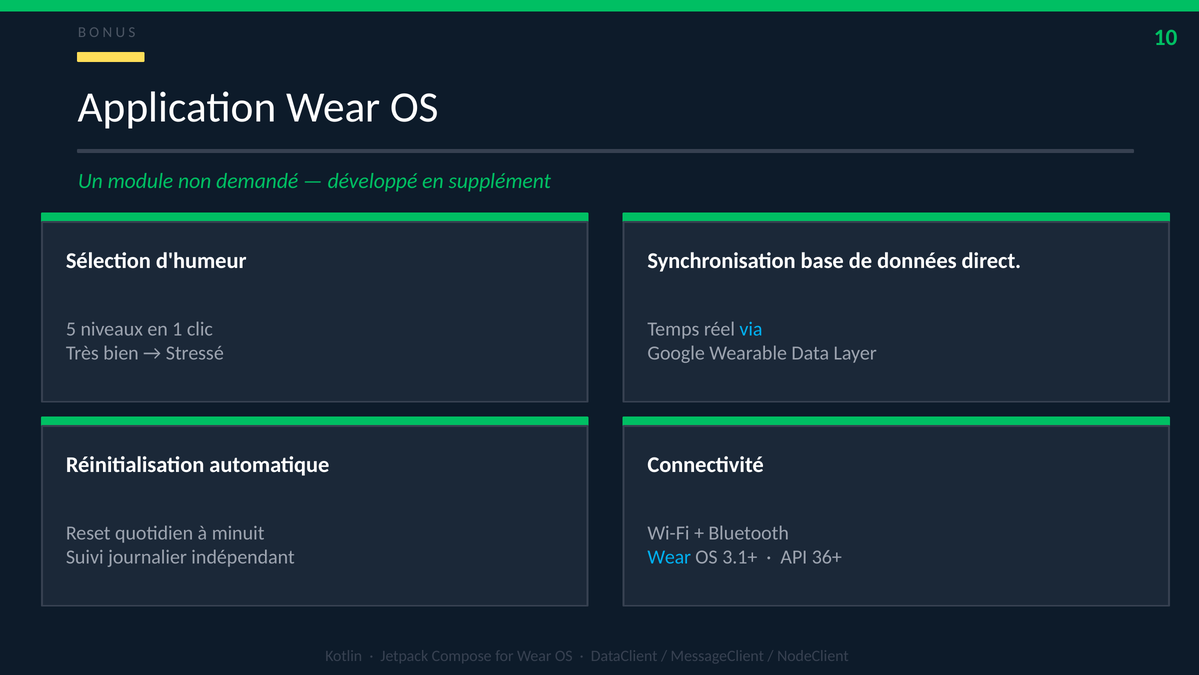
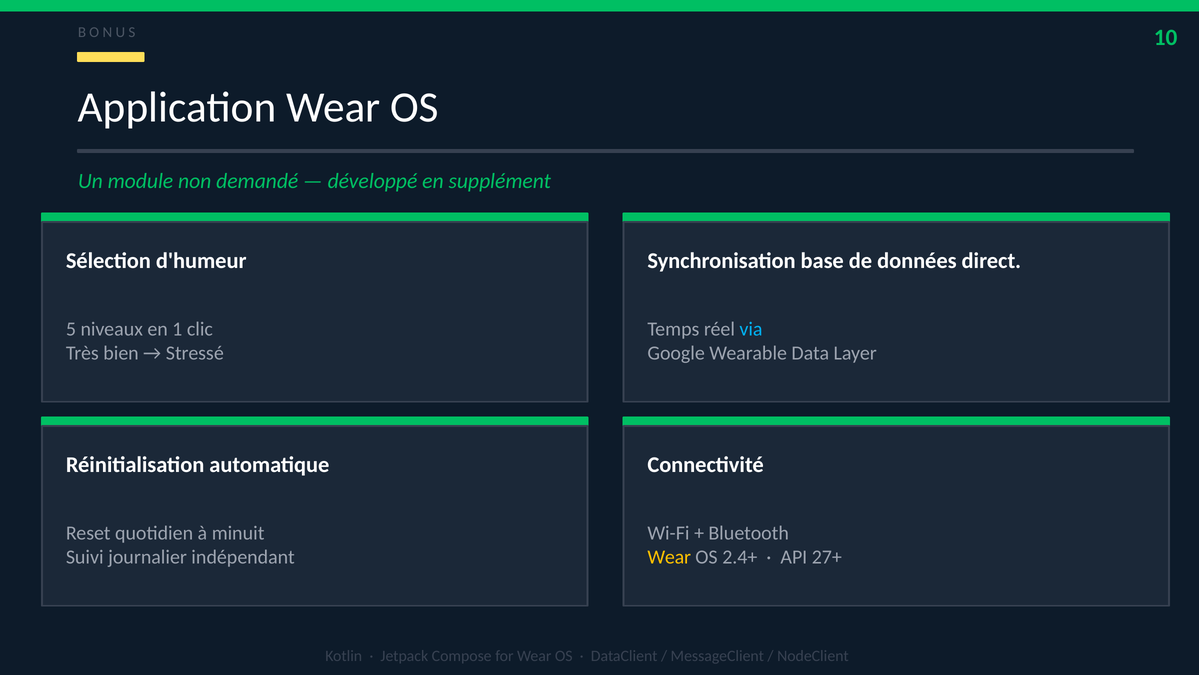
Wear at (669, 557) colour: light blue -> yellow
3.1+: 3.1+ -> 2.4+
36+: 36+ -> 27+
